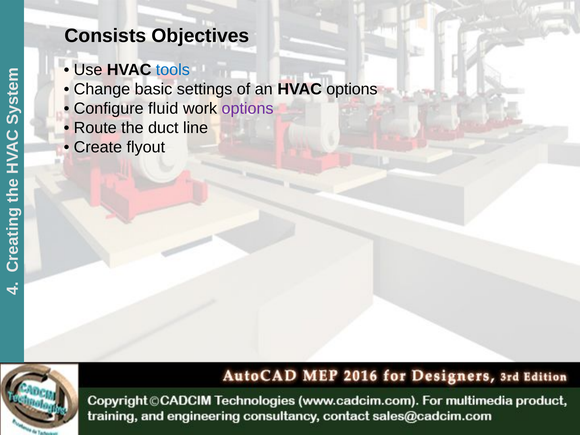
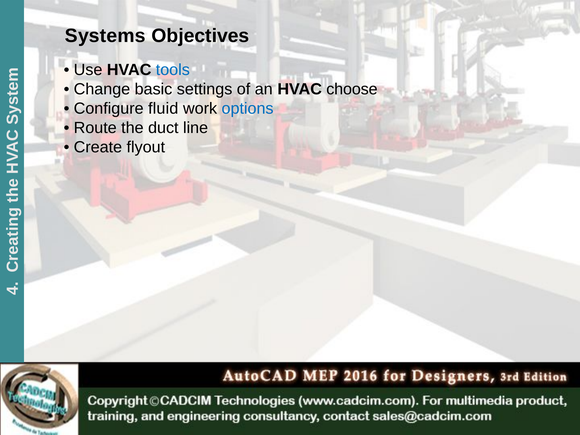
Consists: Consists -> Systems
HVAC options: options -> choose
options at (248, 108) colour: purple -> blue
